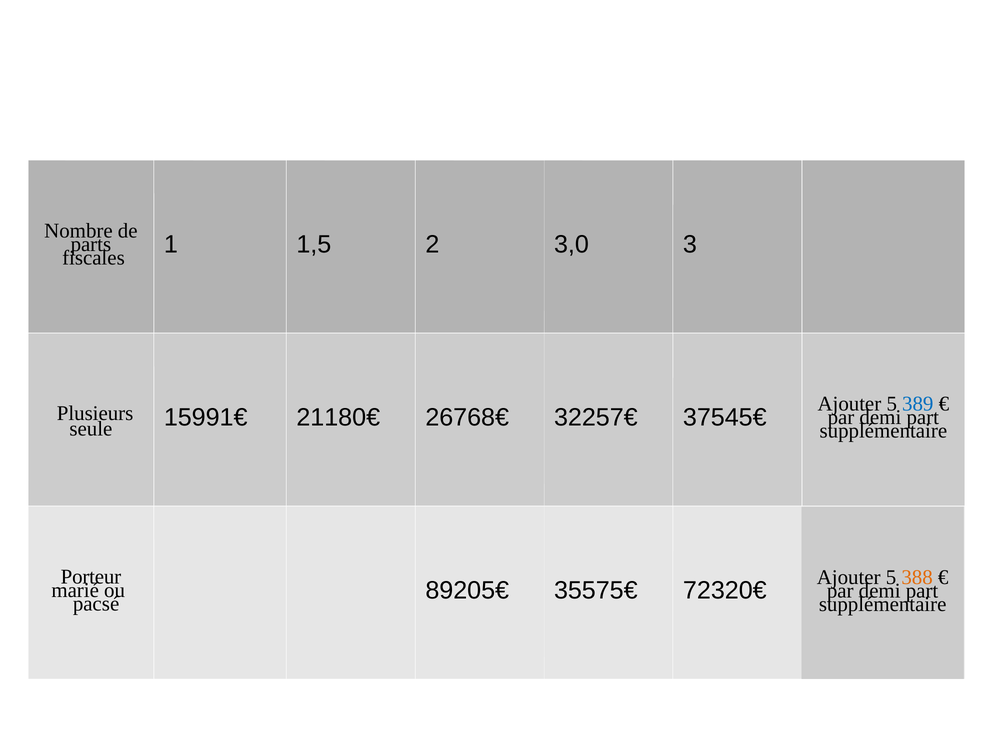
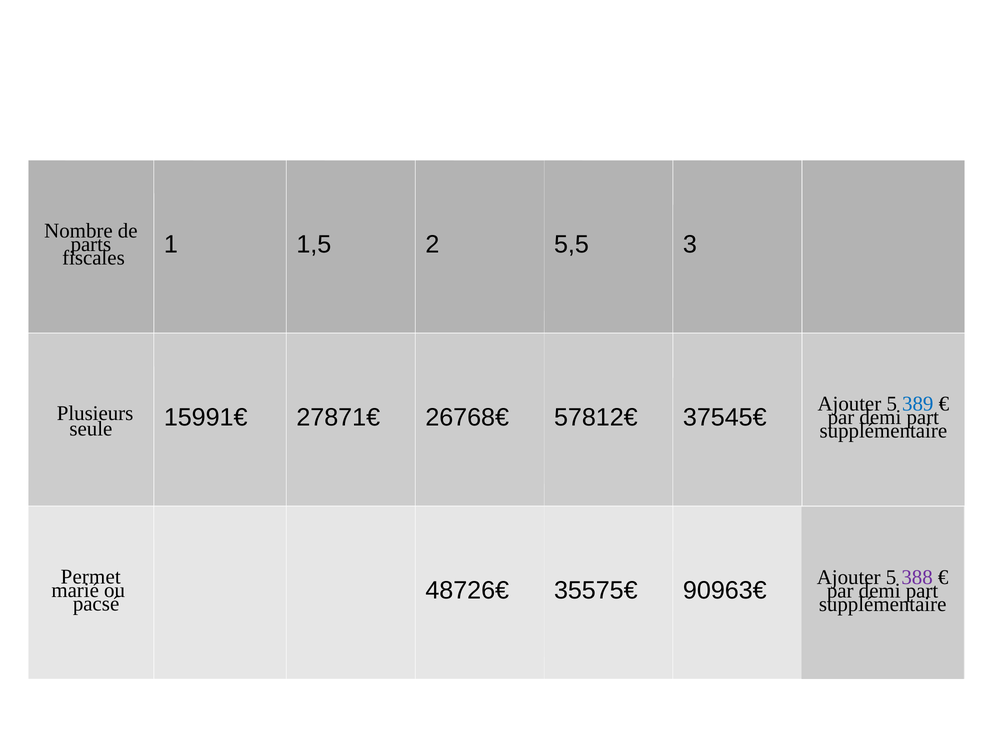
3,0: 3,0 -> 5,5
21180€: 21180€ -> 27871€
32257€: 32257€ -> 57812€
Porteur: Porteur -> Permet
388 colour: orange -> purple
89205€: 89205€ -> 48726€
72320€: 72320€ -> 90963€
